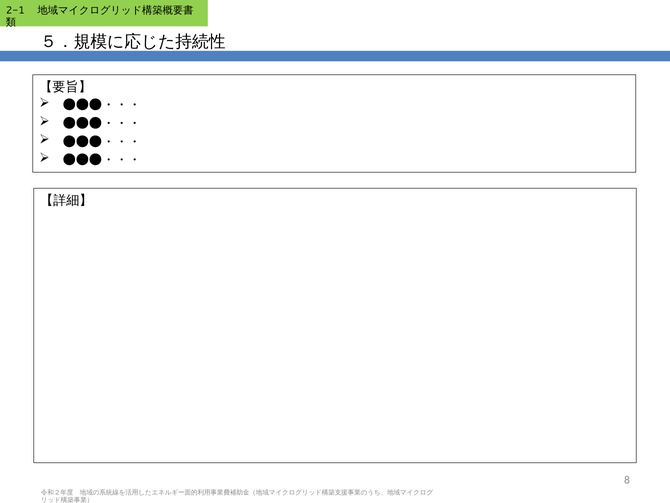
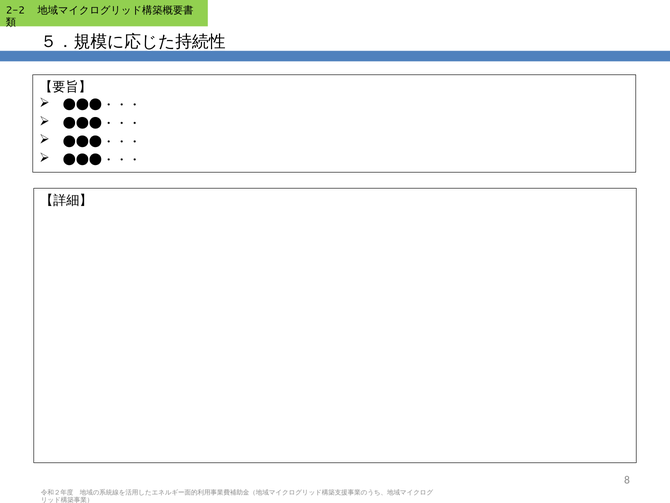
2-1: 2-1 -> 2-2
